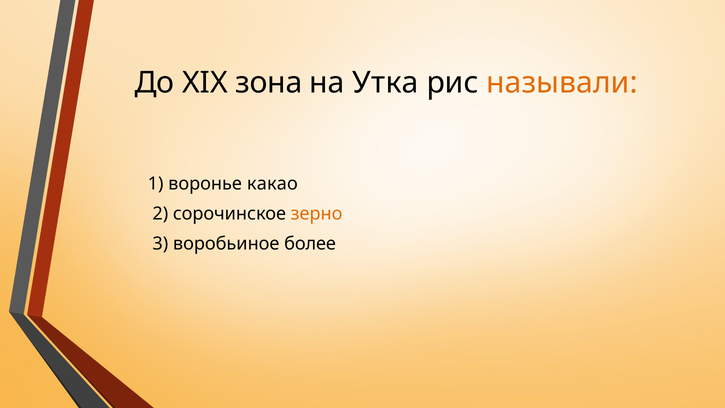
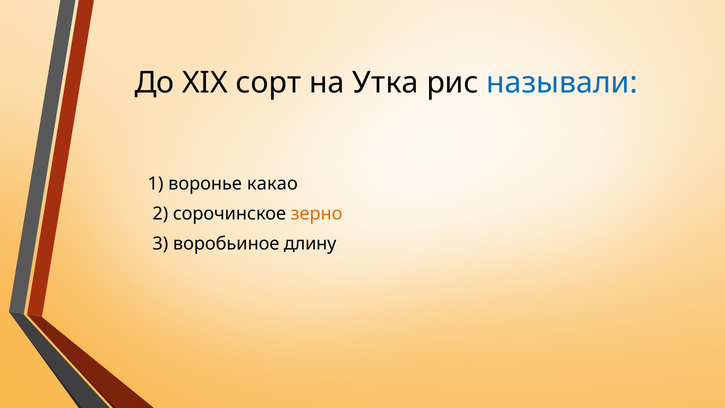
зона: зона -> сорт
называли colour: orange -> blue
более: более -> длину
